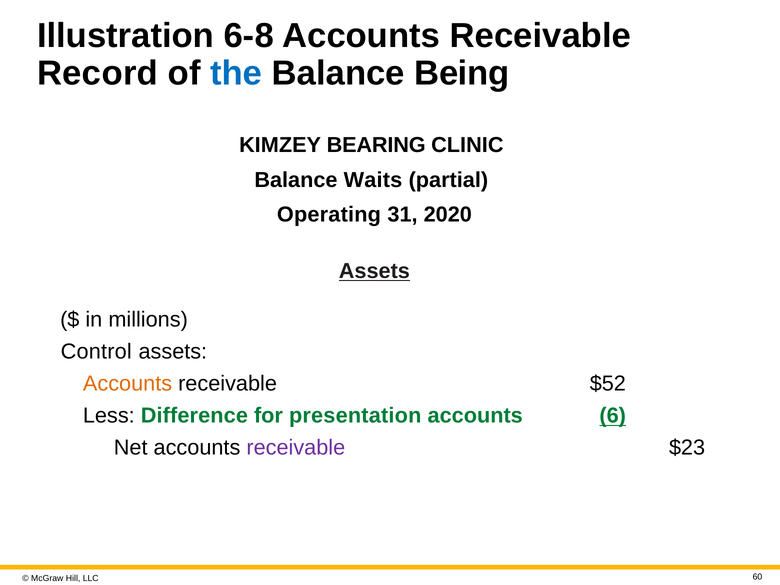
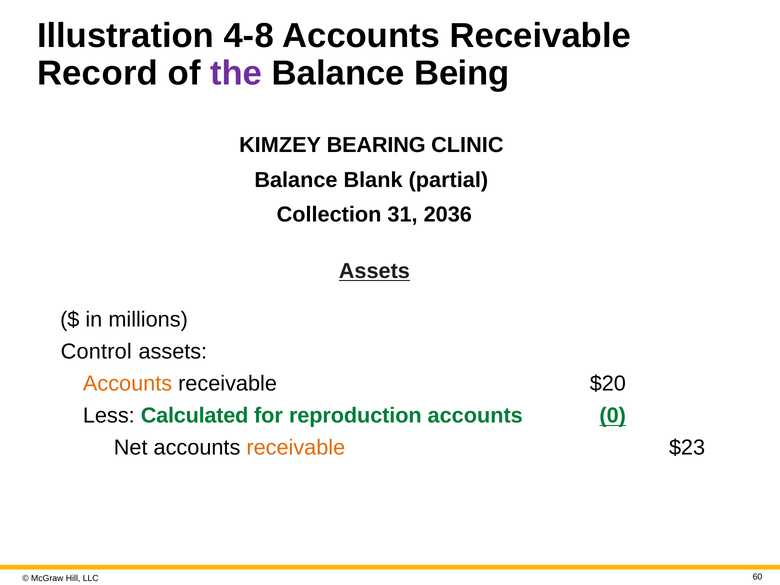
6-8: 6-8 -> 4-8
the colour: blue -> purple
Waits: Waits -> Blank
Operating: Operating -> Collection
2020: 2020 -> 2036
$52: $52 -> $20
Difference: Difference -> Calculated
presentation: presentation -> reproduction
6: 6 -> 0
receivable at (296, 448) colour: purple -> orange
